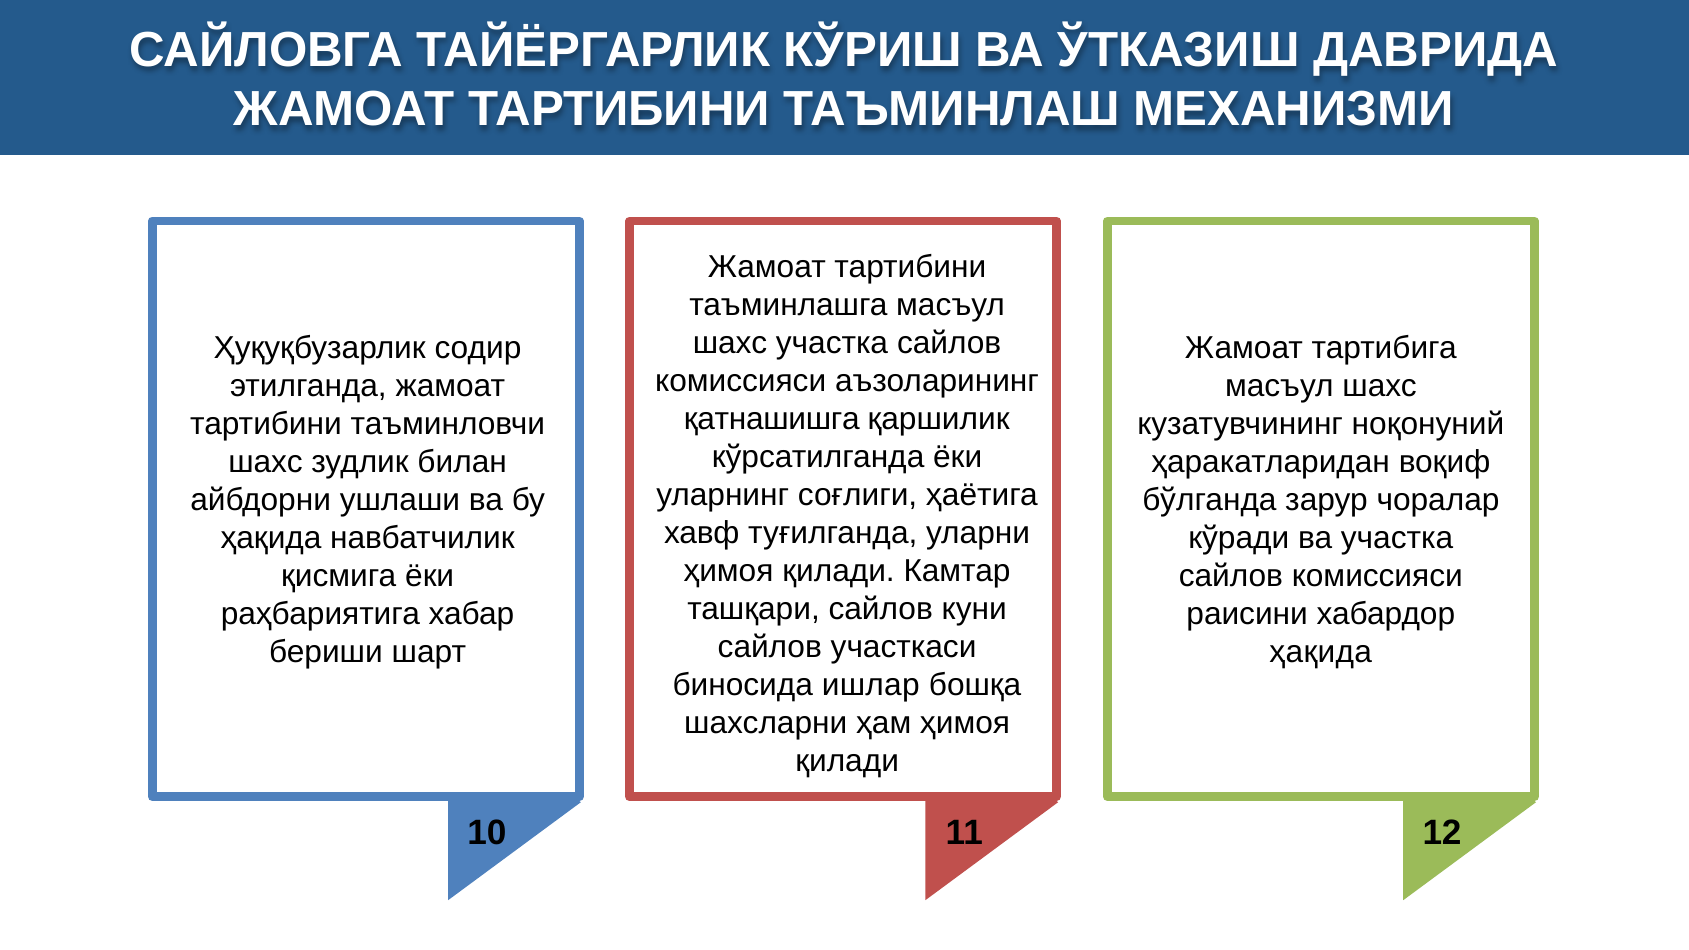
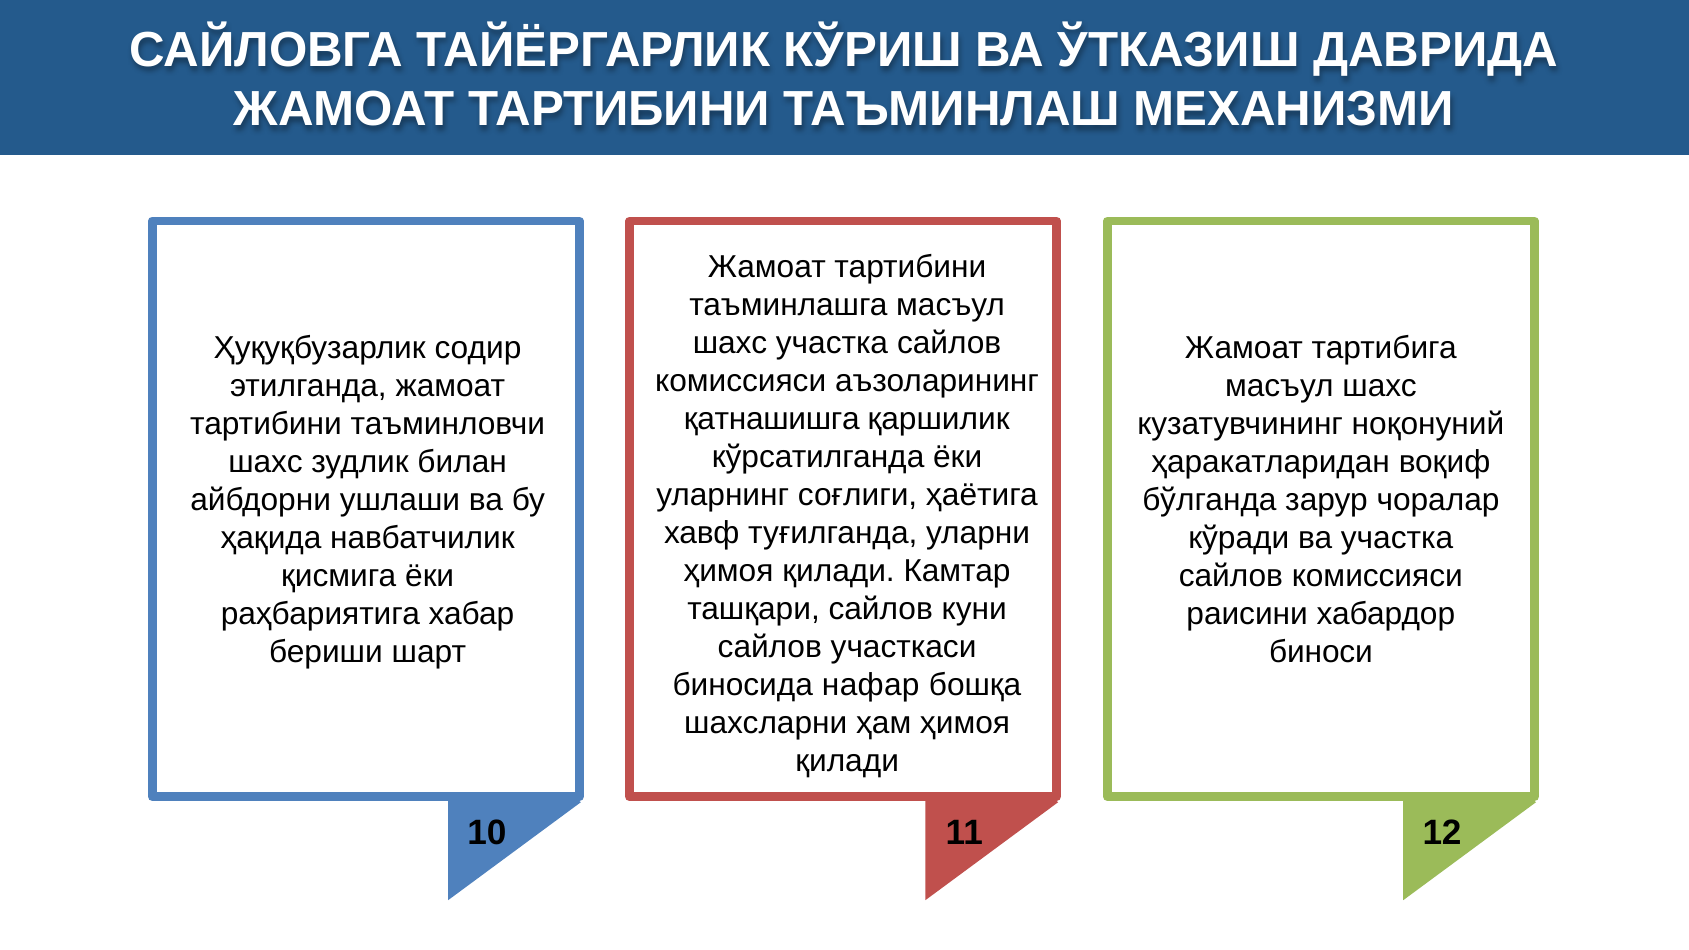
ҳақида at (1321, 652): ҳақида -> биноси
ишлар: ишлар -> нафар
